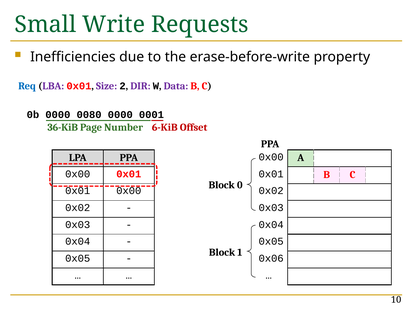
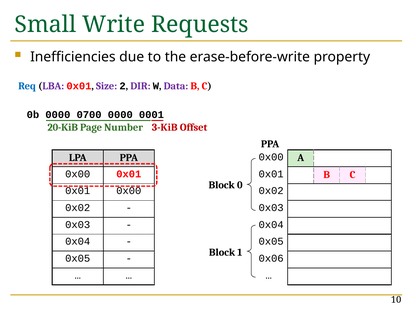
0080: 0080 -> 0700
36-KiB: 36-KiB -> 20-KiB
6-KiB: 6-KiB -> 3-KiB
